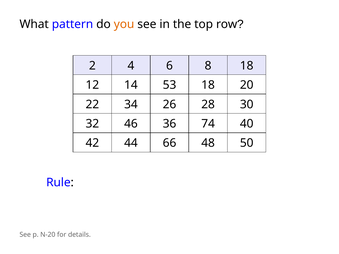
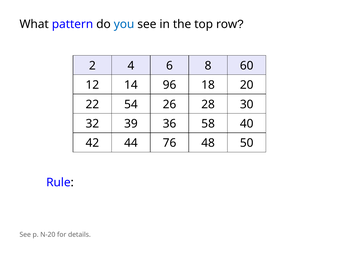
you colour: orange -> blue
8 18: 18 -> 60
53: 53 -> 96
34: 34 -> 54
46: 46 -> 39
74: 74 -> 58
66: 66 -> 76
